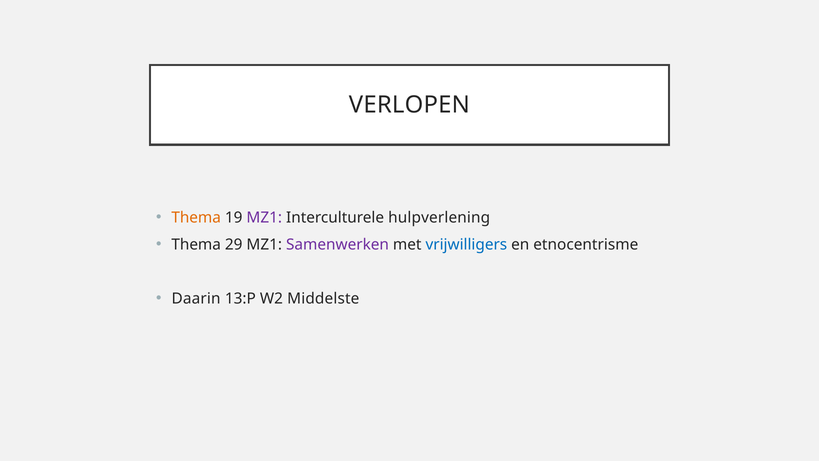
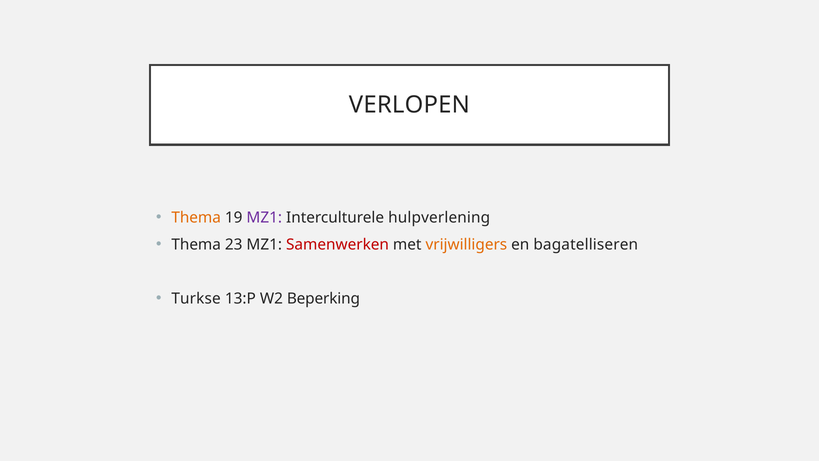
29: 29 -> 23
Samenwerken colour: purple -> red
vrijwilligers colour: blue -> orange
etnocentrisme: etnocentrisme -> bagatelliseren
Daarin: Daarin -> Turkse
Middelste: Middelste -> Beperking
